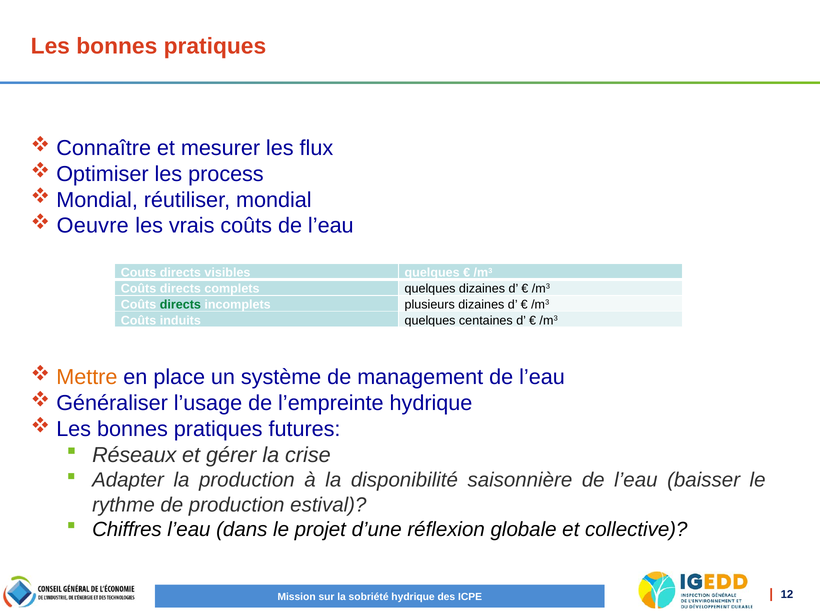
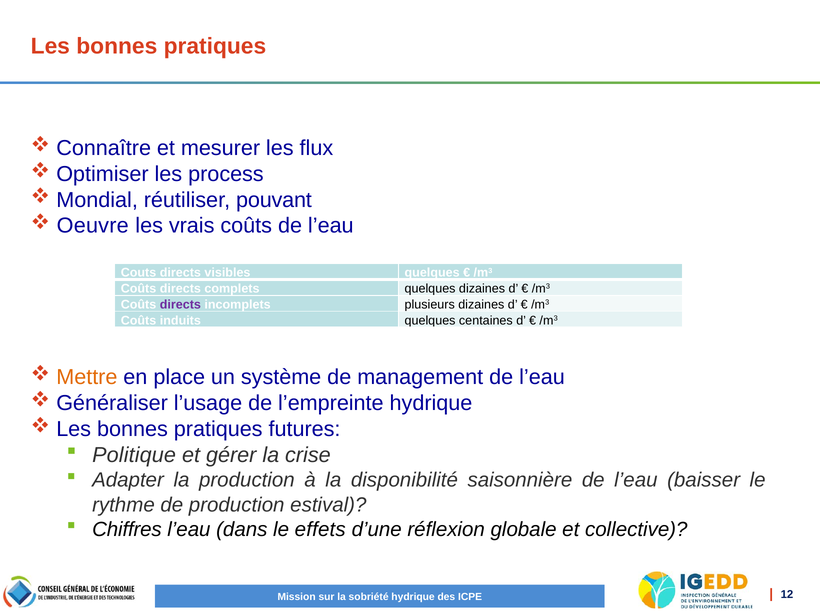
réutiliser mondial: mondial -> pouvant
directs at (180, 304) colour: green -> purple
Réseaux: Réseaux -> Politique
projet: projet -> effets
